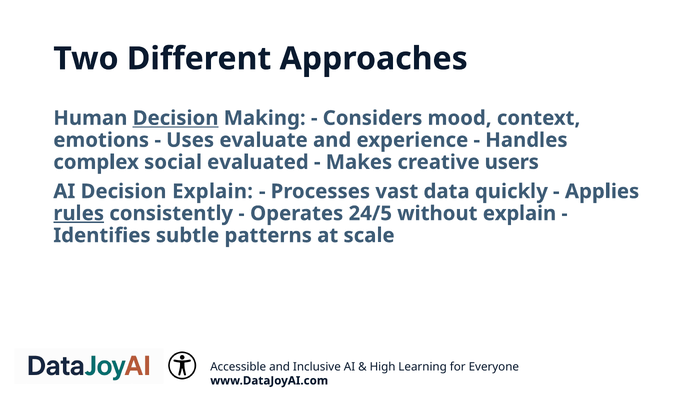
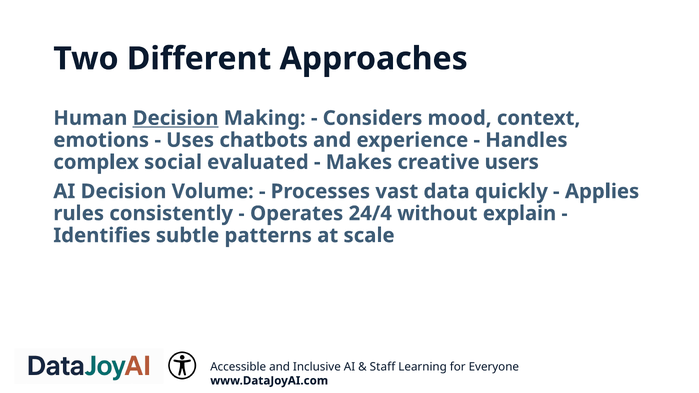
evaluate: evaluate -> chatbots
Decision Explain: Explain -> Volume
rules underline: present -> none
24/5: 24/5 -> 24/4
High: High -> Staff
